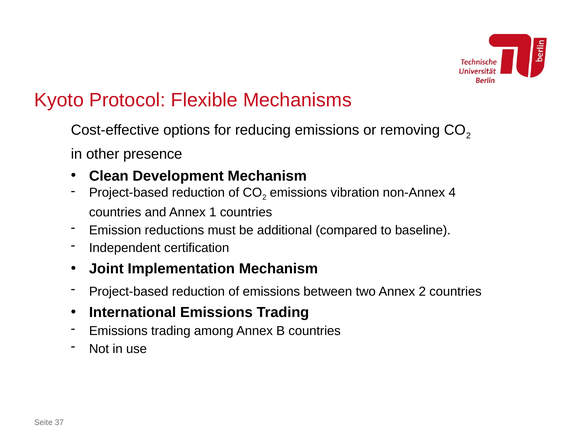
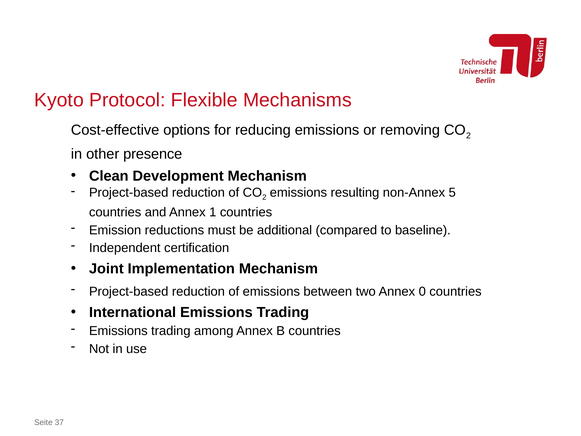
vibration: vibration -> resulting
4: 4 -> 5
Annex 2: 2 -> 0
